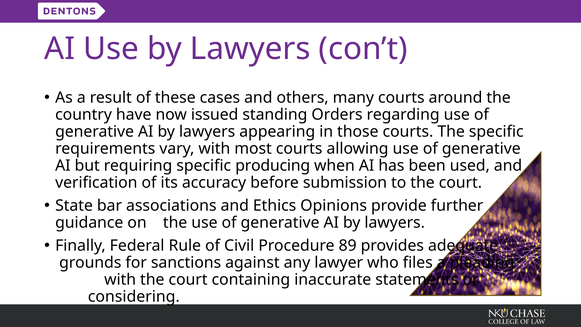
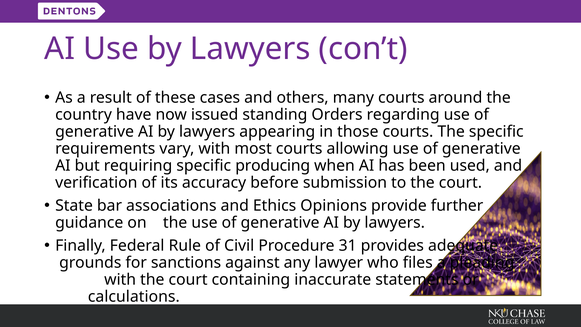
89: 89 -> 31
considering: considering -> calculations
